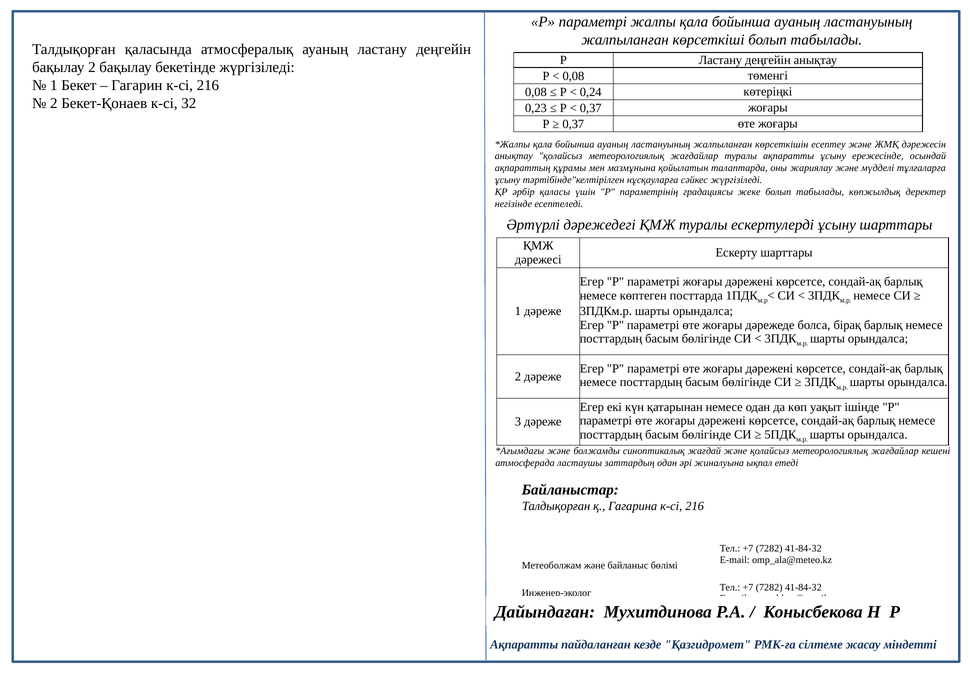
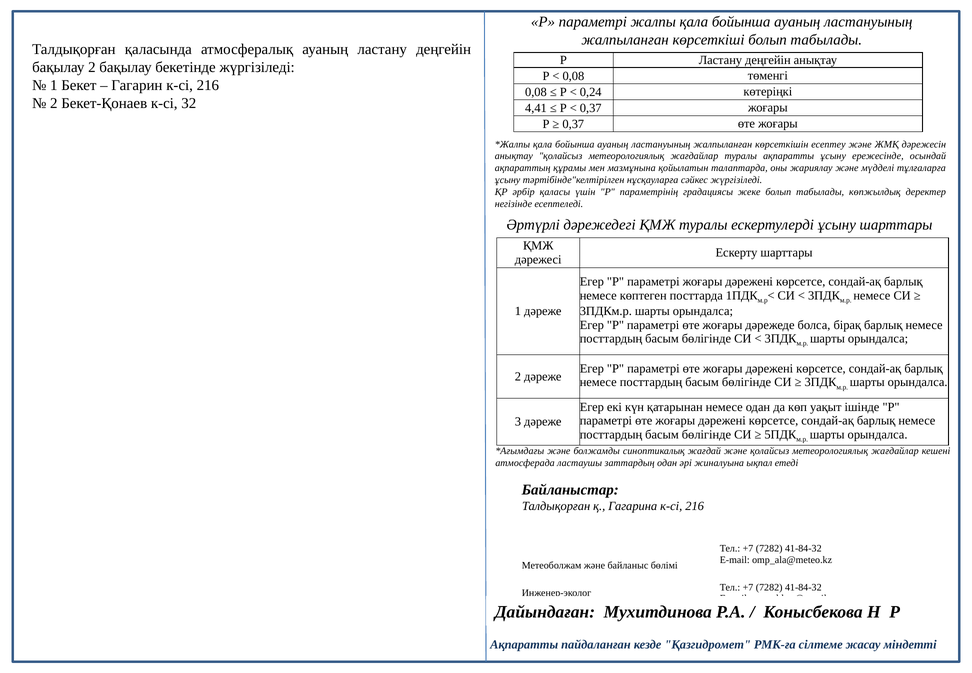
0,23: 0,23 -> 4,41
